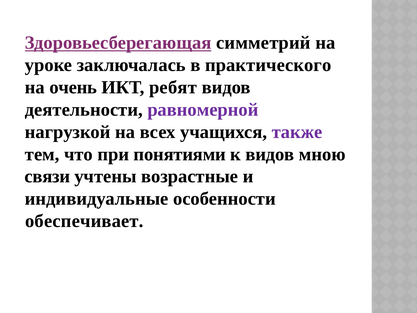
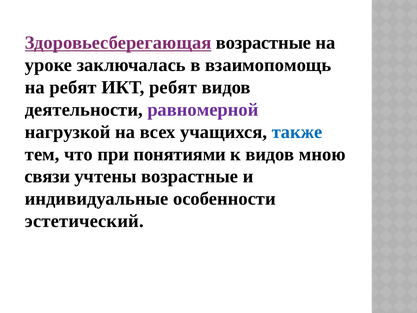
Здоровьесберегающая симметрий: симметрий -> возрастные
практического: практического -> взаимопомощь
на очень: очень -> ребят
также colour: purple -> blue
обеспечивает: обеспечивает -> эстетический
